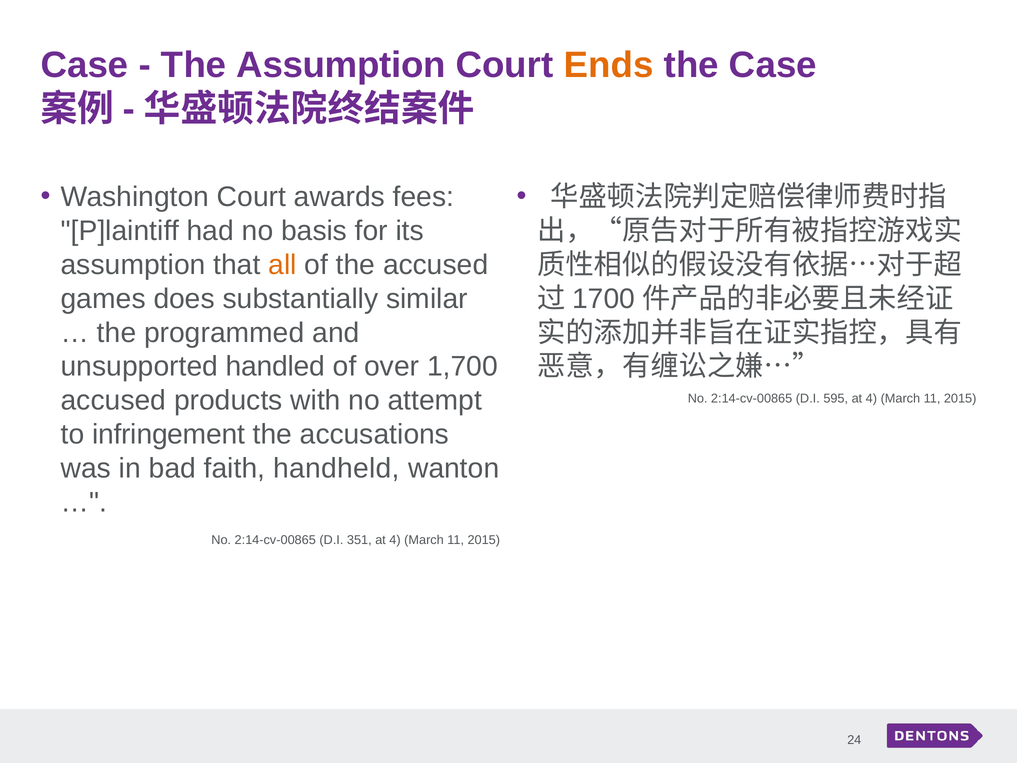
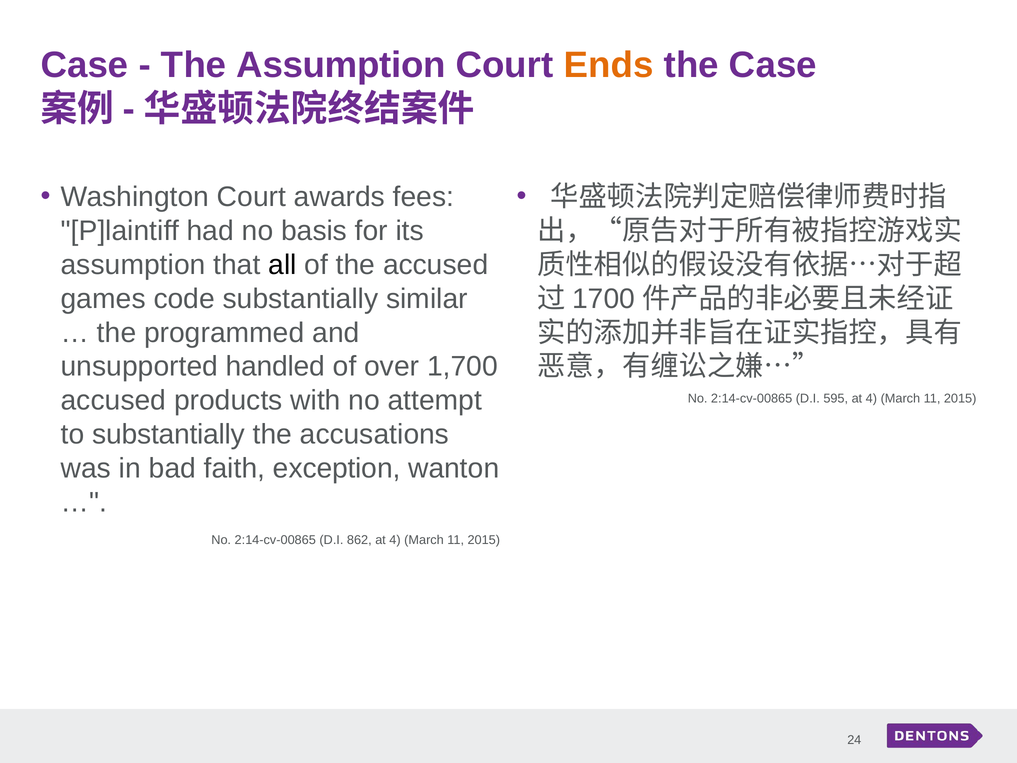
all colour: orange -> black
does: does -> code
to infringement: infringement -> substantially
handheld: handheld -> exception
351: 351 -> 862
